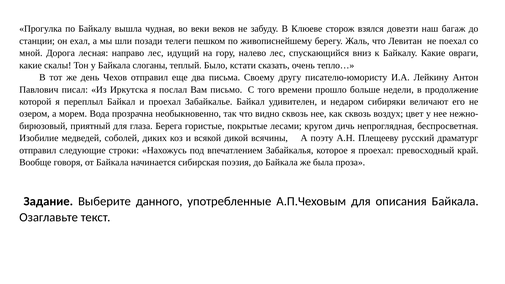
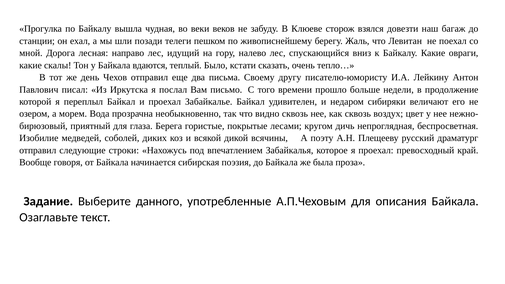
слоганы: слоганы -> вдаются
